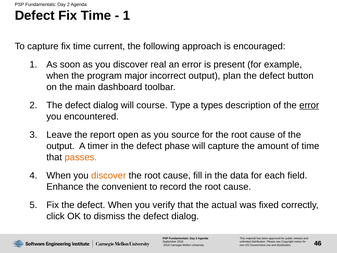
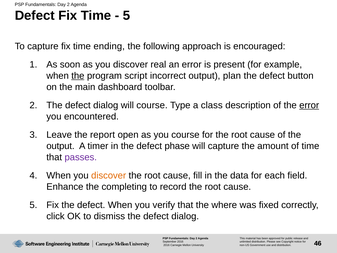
1 at (126, 15): 1 -> 5
current: current -> ending
the at (78, 76) underline: none -> present
major: major -> script
types: types -> class
you source: source -> course
passes colour: orange -> purple
convenient: convenient -> completing
actual: actual -> where
